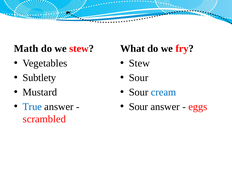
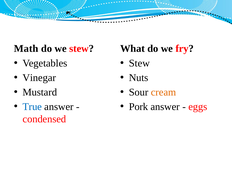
Subtlety: Subtlety -> Vinegar
Sour at (139, 78): Sour -> Nuts
cream colour: blue -> orange
Sour at (138, 107): Sour -> Pork
scrambled: scrambled -> condensed
